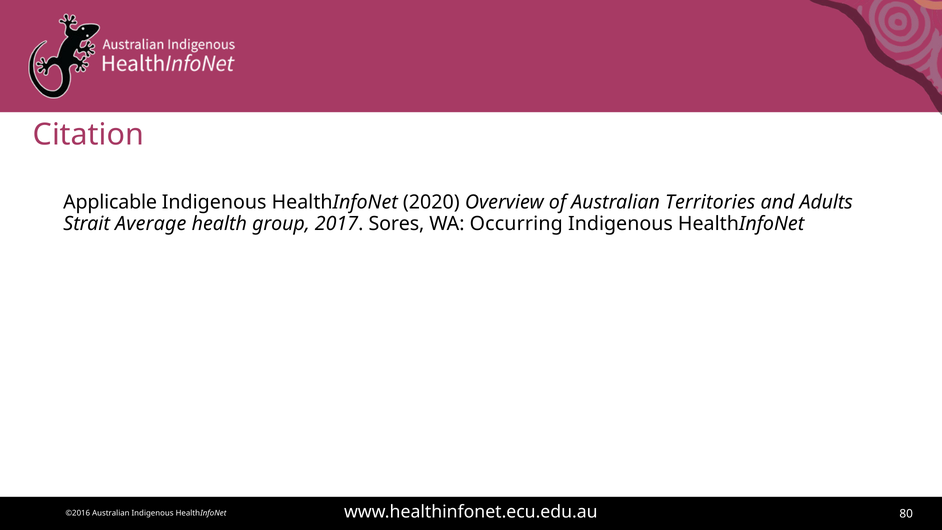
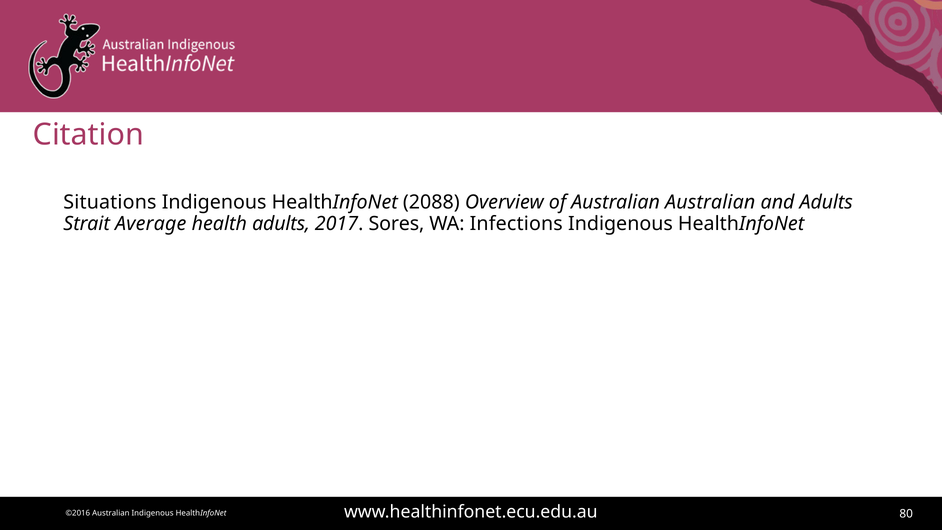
Applicable: Applicable -> Situations
2020: 2020 -> 2088
Australian Territories: Territories -> Australian
health group: group -> adults
Occurring: Occurring -> Infections
